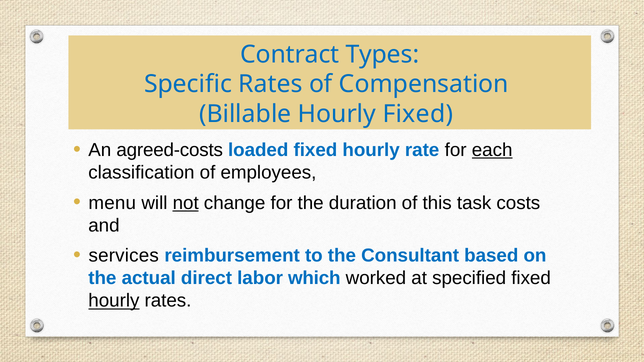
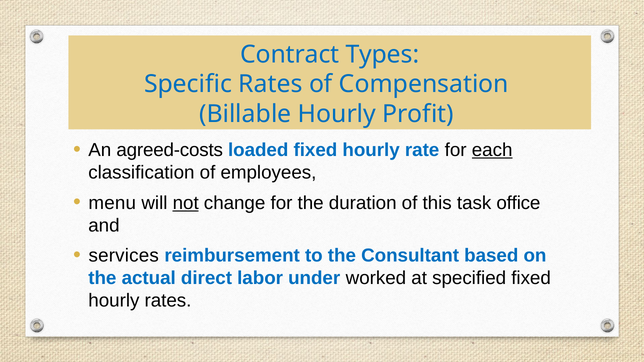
Hourly Fixed: Fixed -> Profit
costs: costs -> office
which: which -> under
hourly at (114, 301) underline: present -> none
